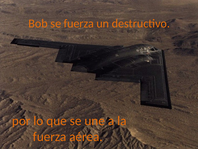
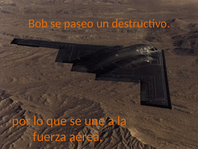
se fuerza: fuerza -> paseo
